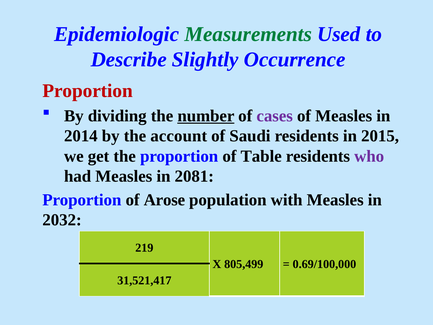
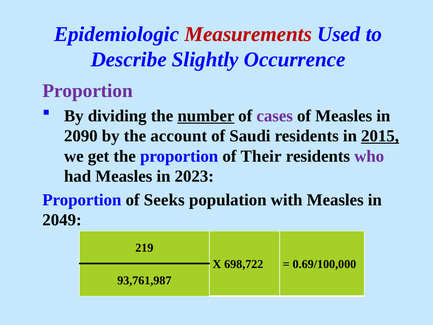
Measurements colour: green -> red
Proportion at (88, 91) colour: red -> purple
2014: 2014 -> 2090
2015 underline: none -> present
Table: Table -> Their
2081: 2081 -> 2023
Arose: Arose -> Seeks
2032: 2032 -> 2049
805,499: 805,499 -> 698,722
31,521,417: 31,521,417 -> 93,761,987
